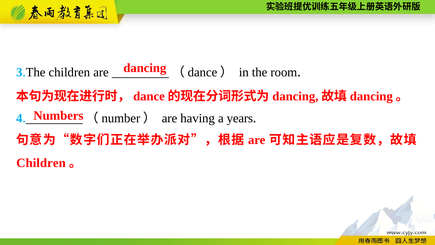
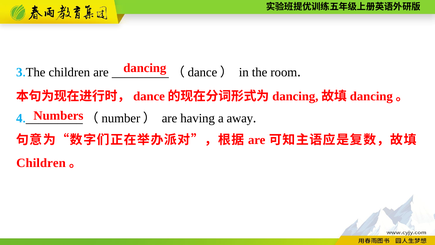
years: years -> away
